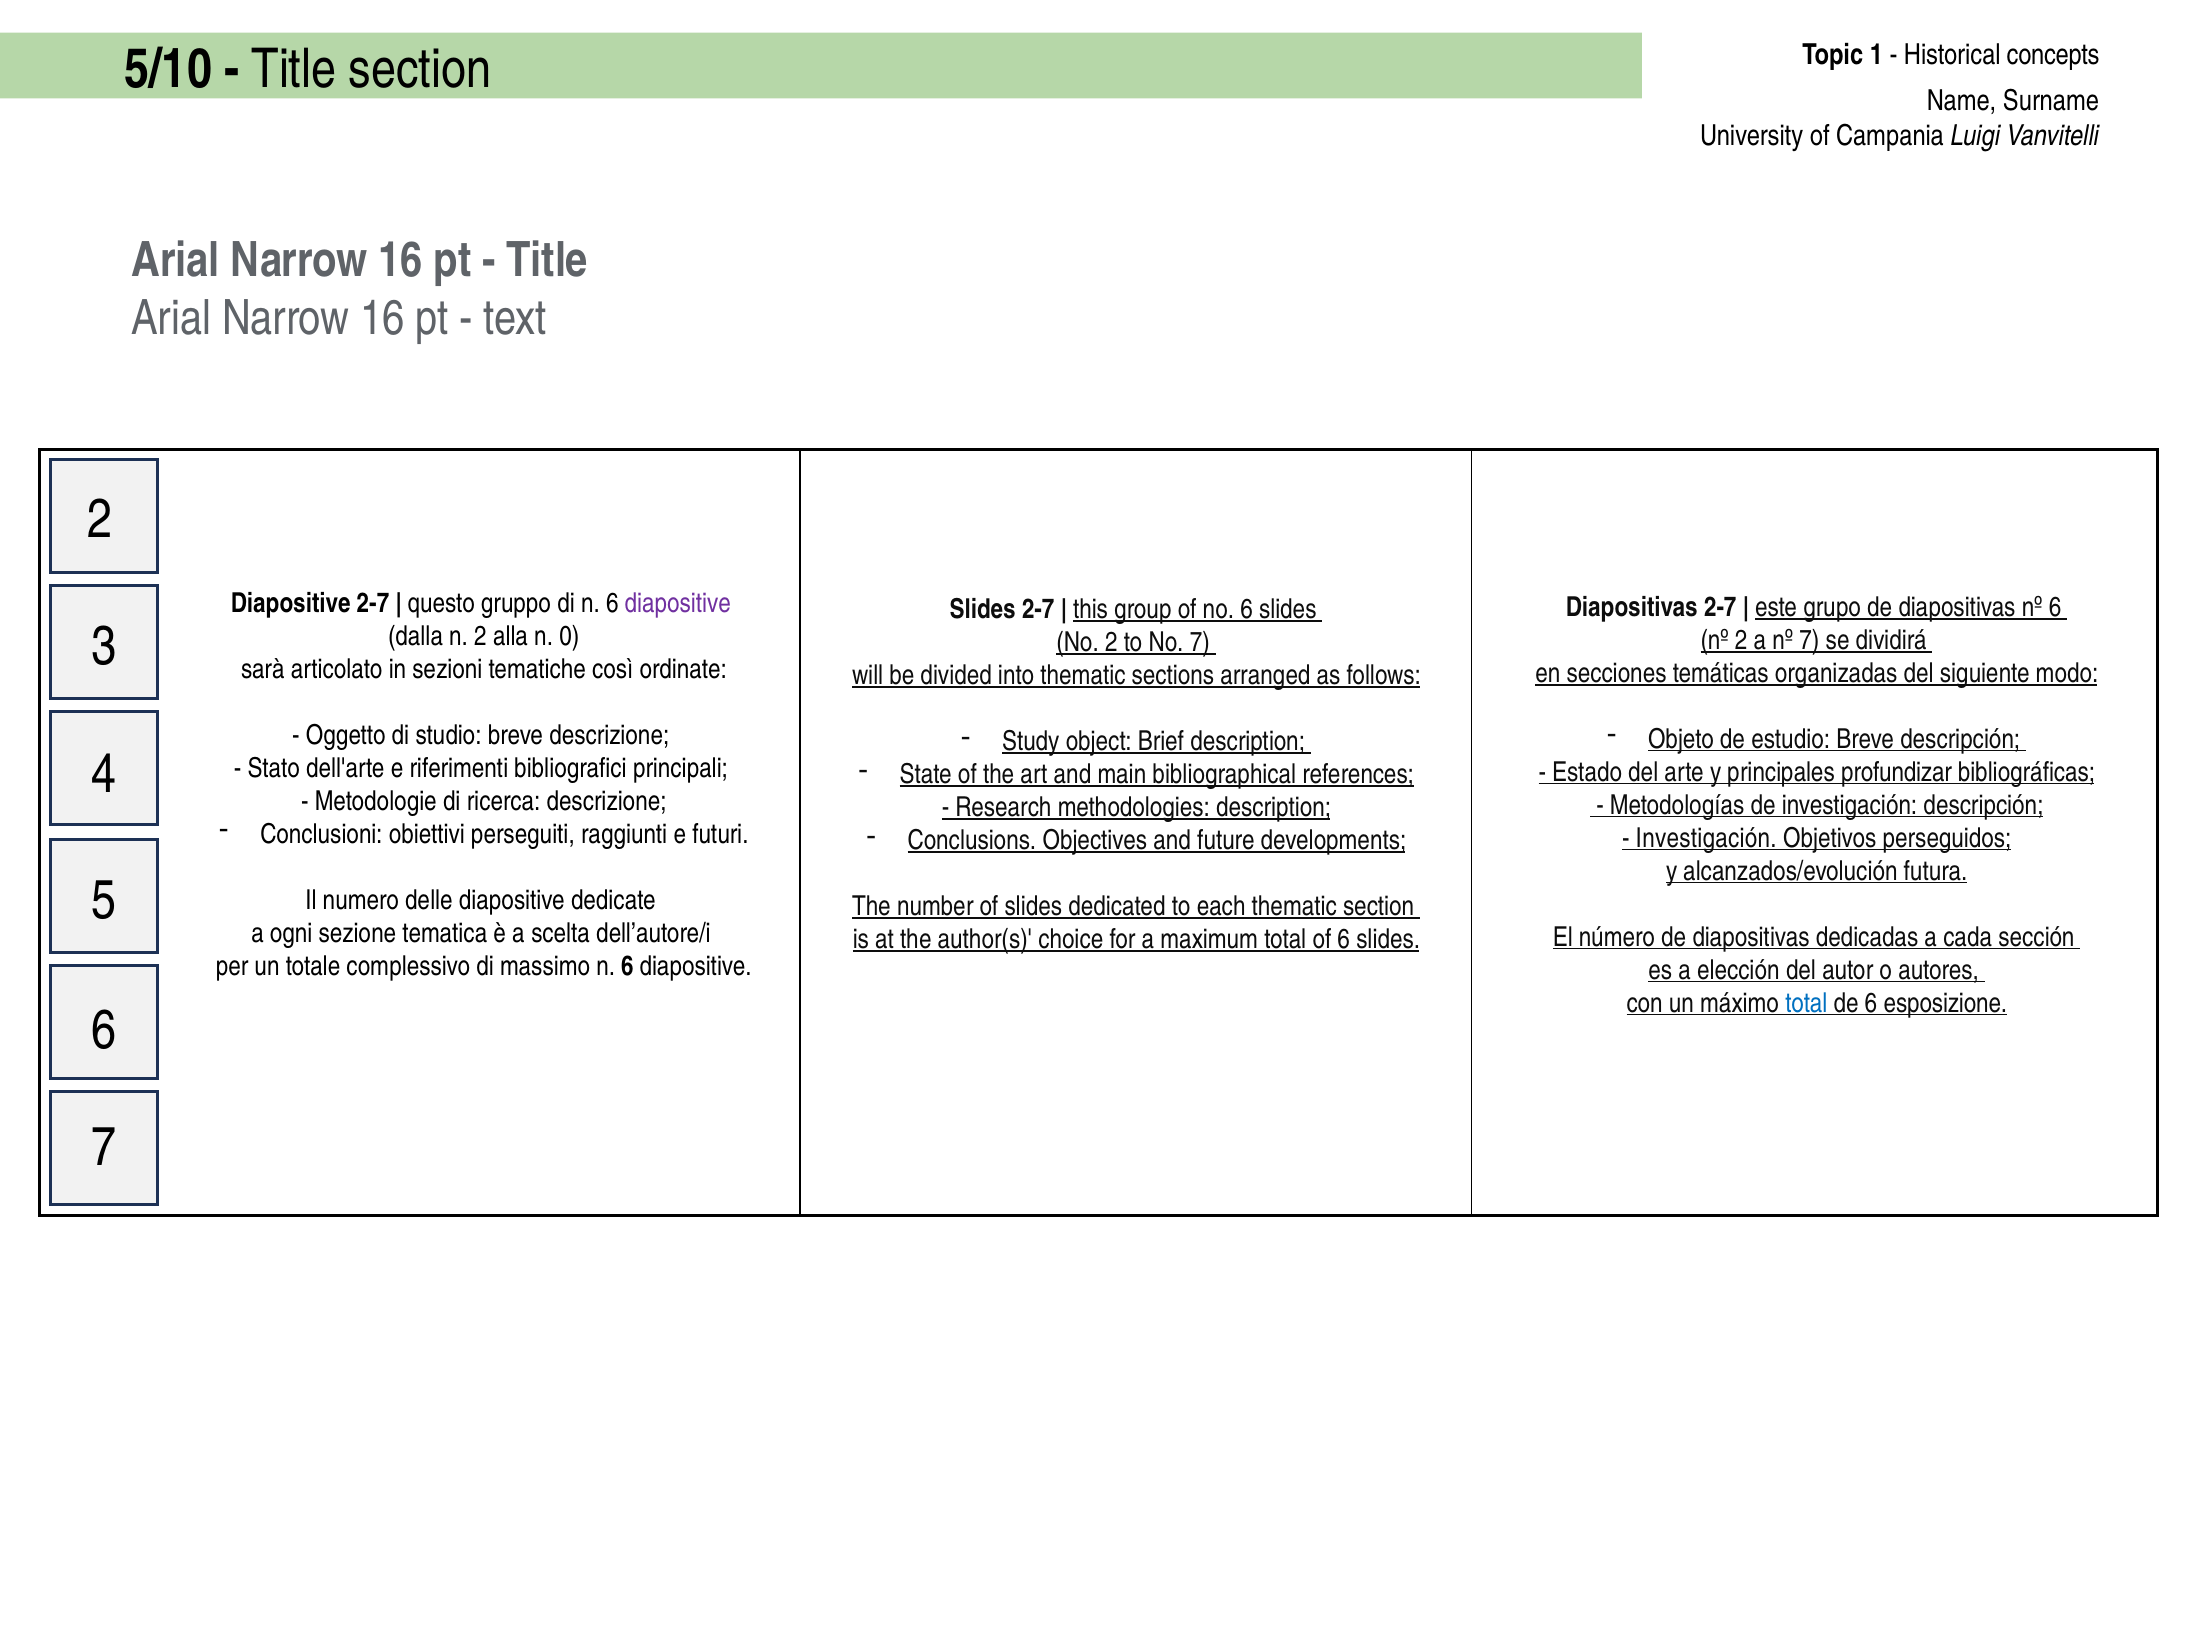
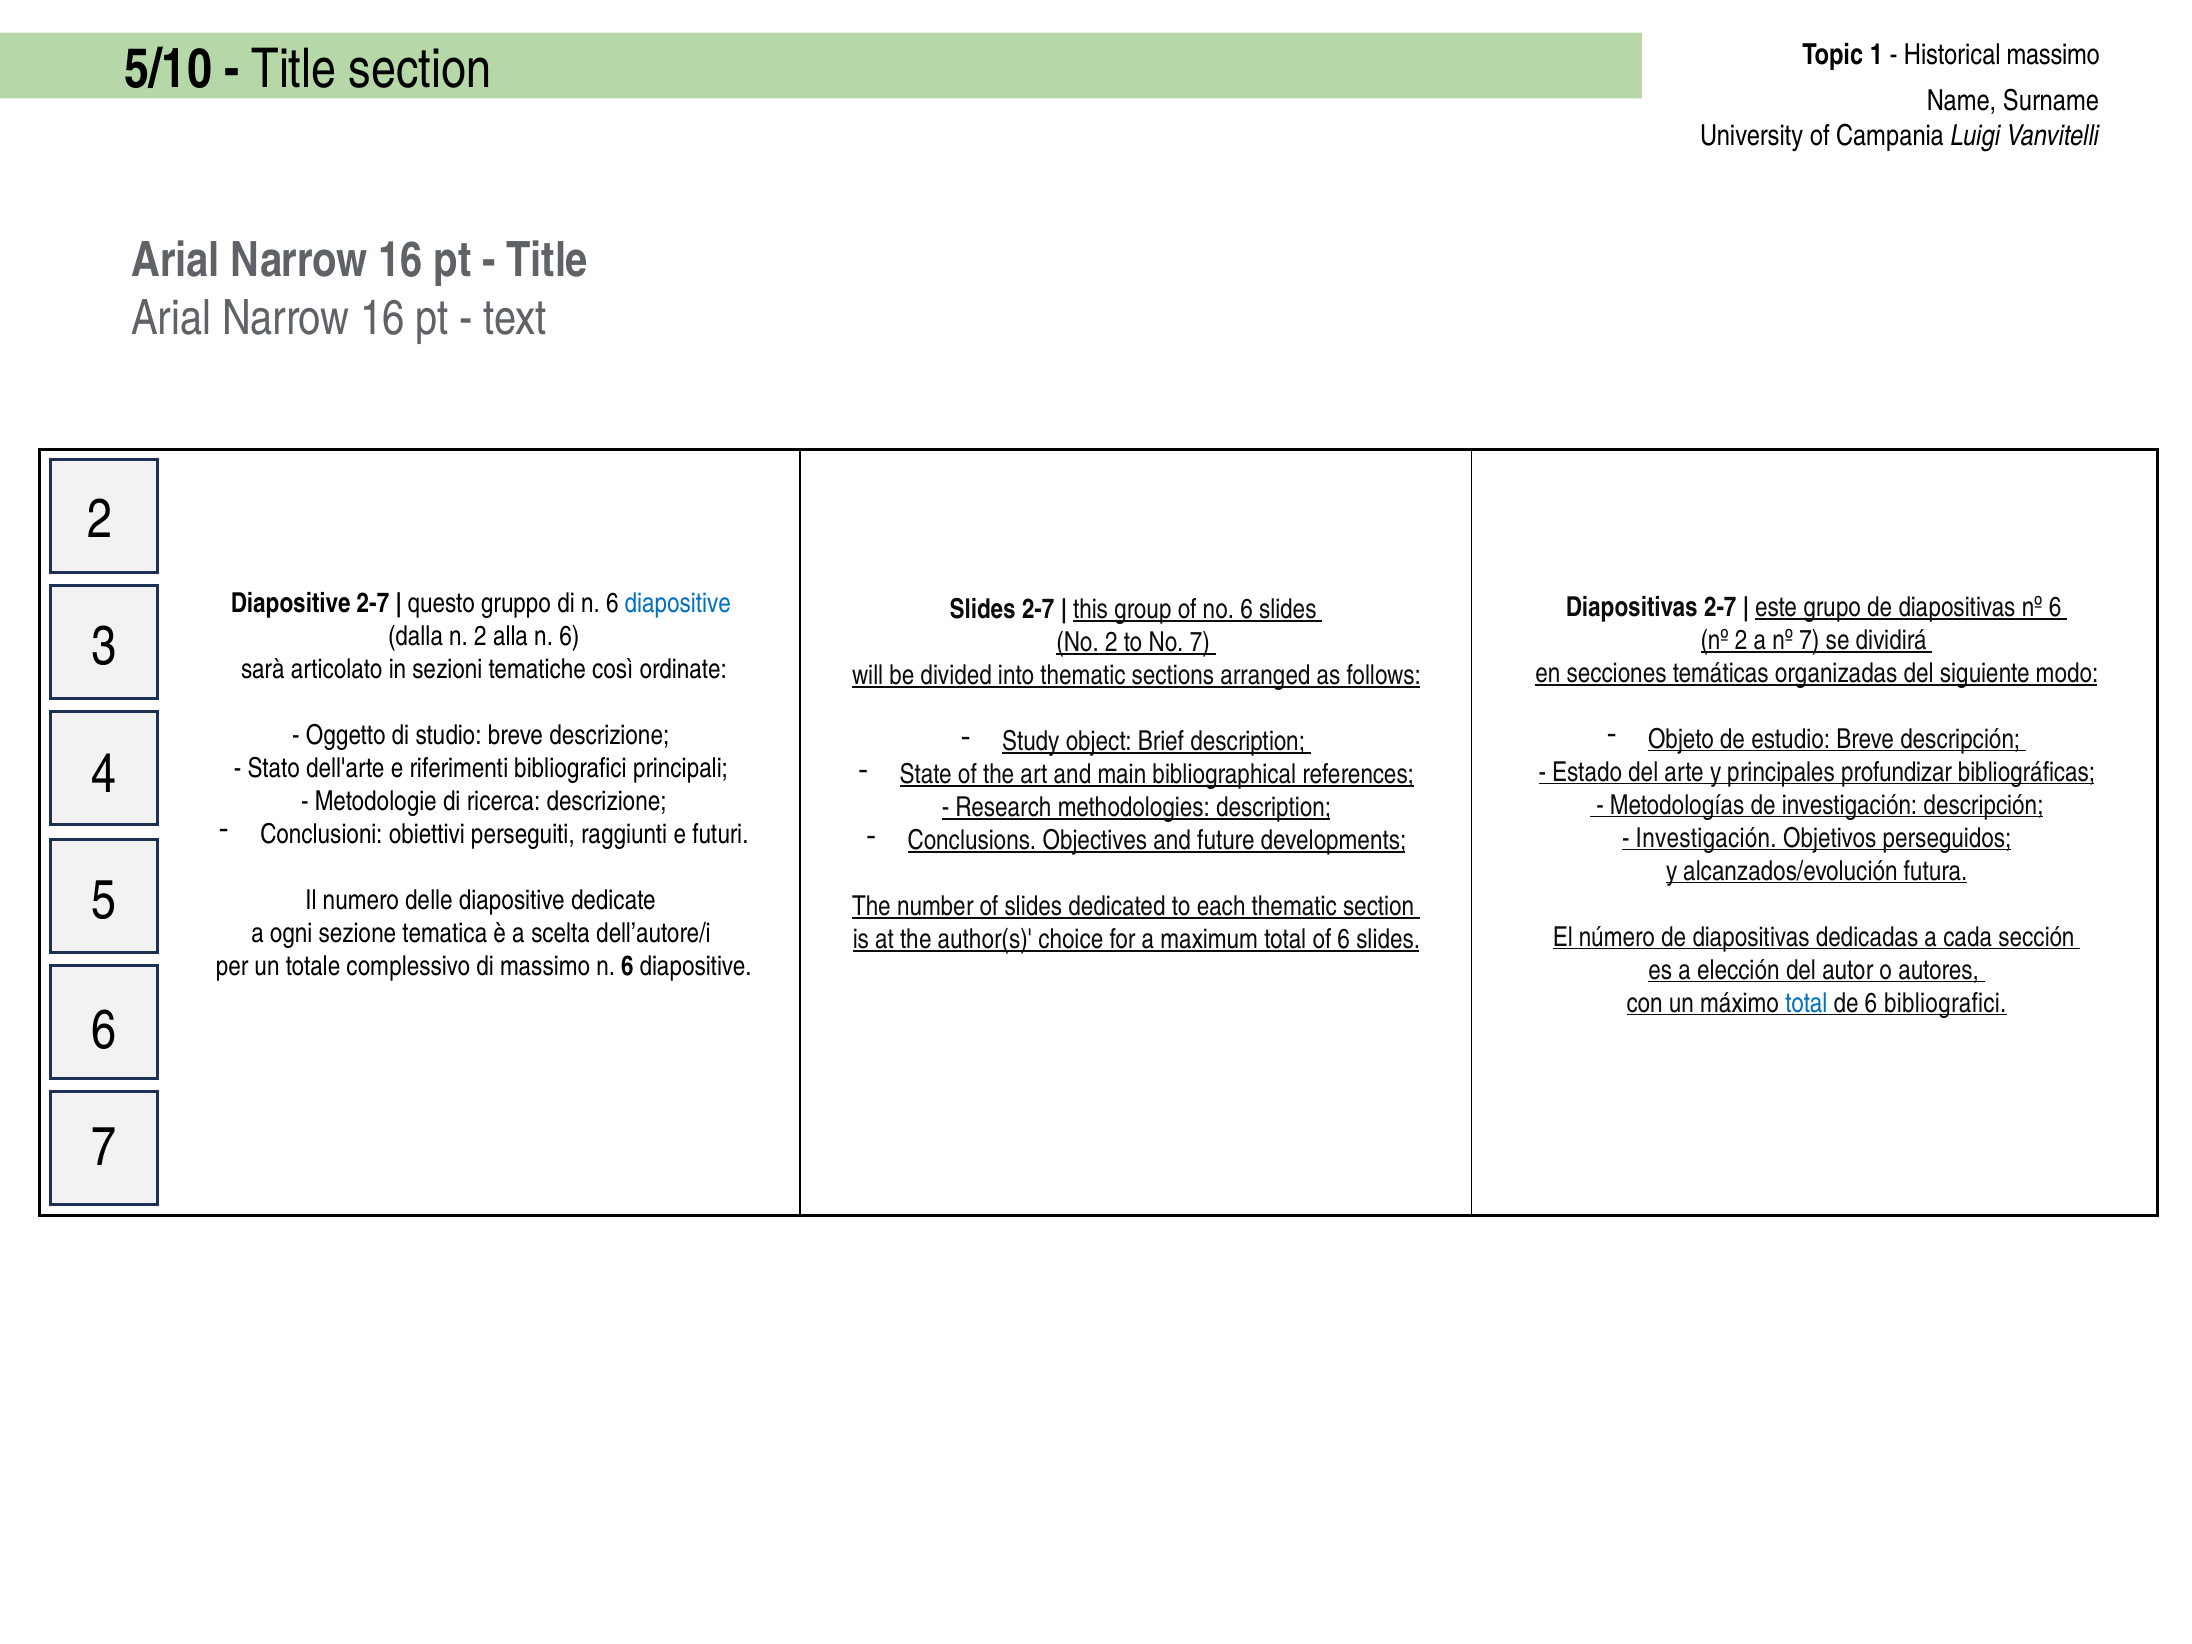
Historical concepts: concepts -> massimo
diapositive at (678, 604) colour: purple -> blue
alla n 0: 0 -> 6
6 esposizione: esposizione -> bibliografici
